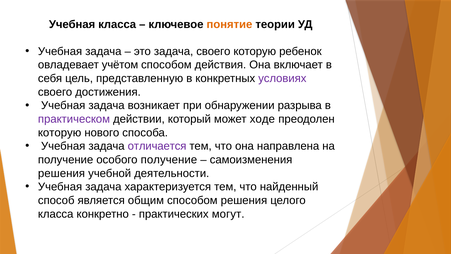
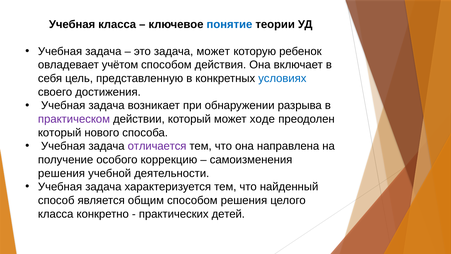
понятие colour: orange -> blue
задача своего: своего -> может
условиях colour: purple -> blue
которую at (60, 132): которую -> который
особого получение: получение -> коррекцию
могут: могут -> детей
